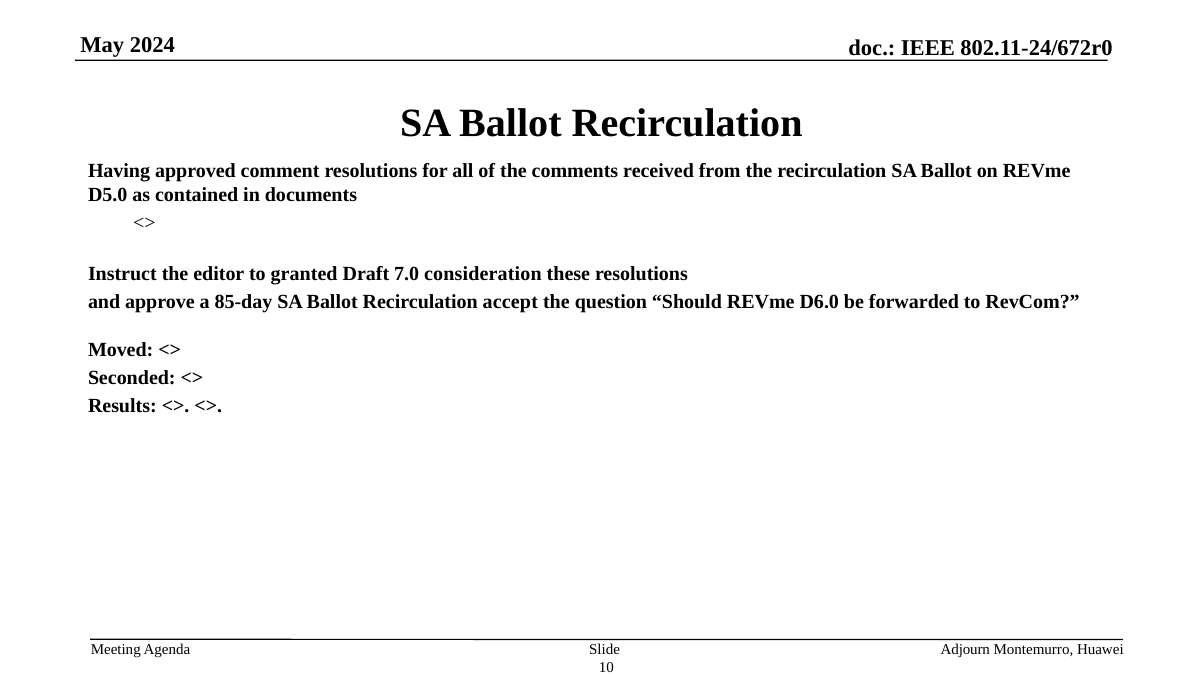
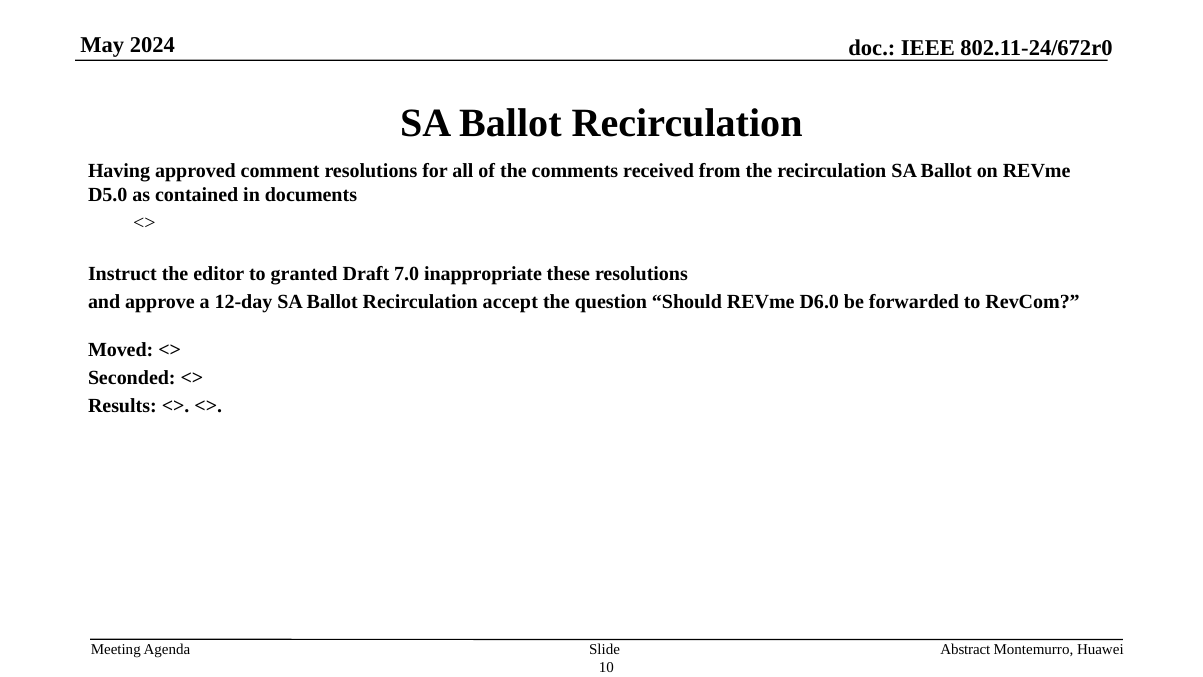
consideration: consideration -> inappropriate
85-day: 85-day -> 12-day
Adjourn: Adjourn -> Abstract
